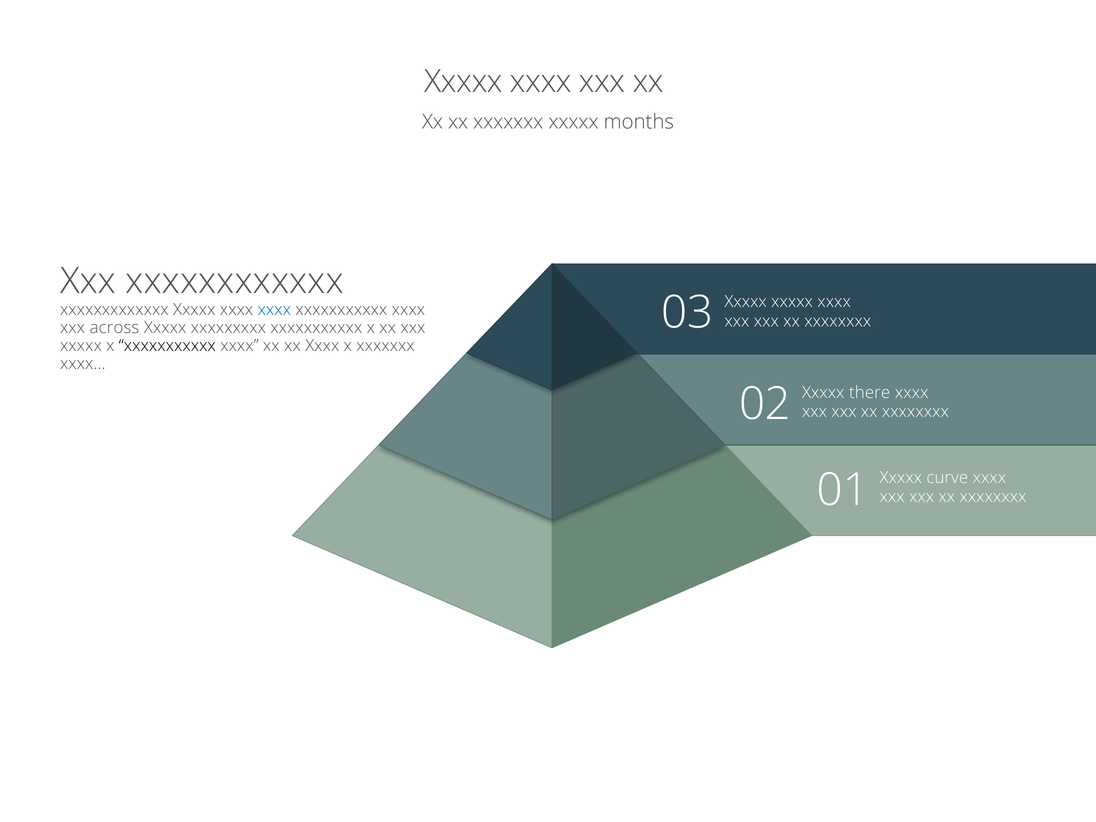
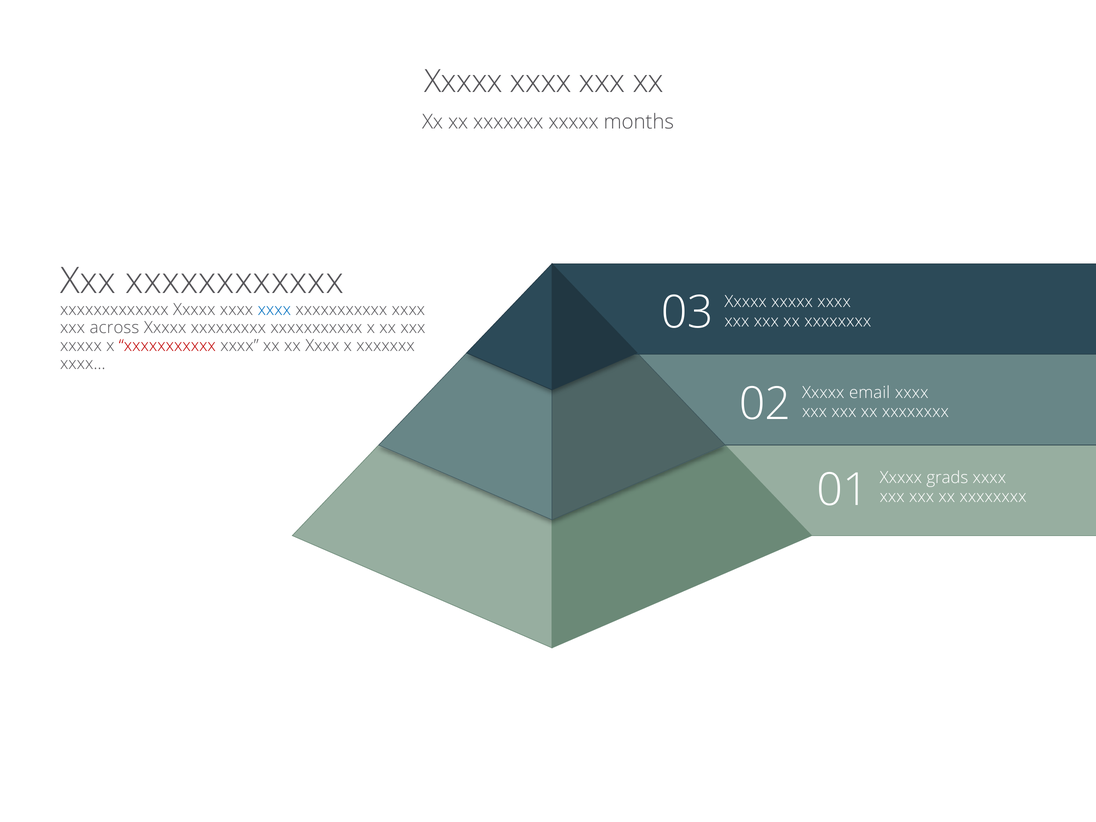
xxxxxxxxxxx at (167, 346) colour: black -> red
there: there -> email
curve: curve -> grads
